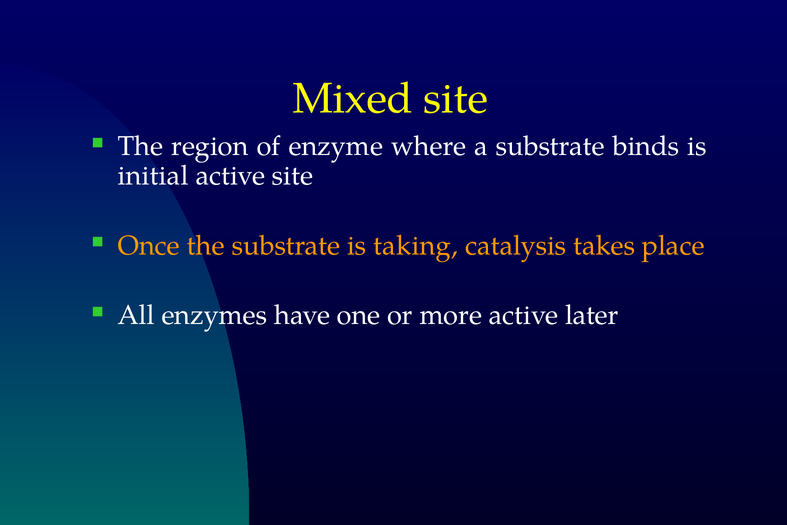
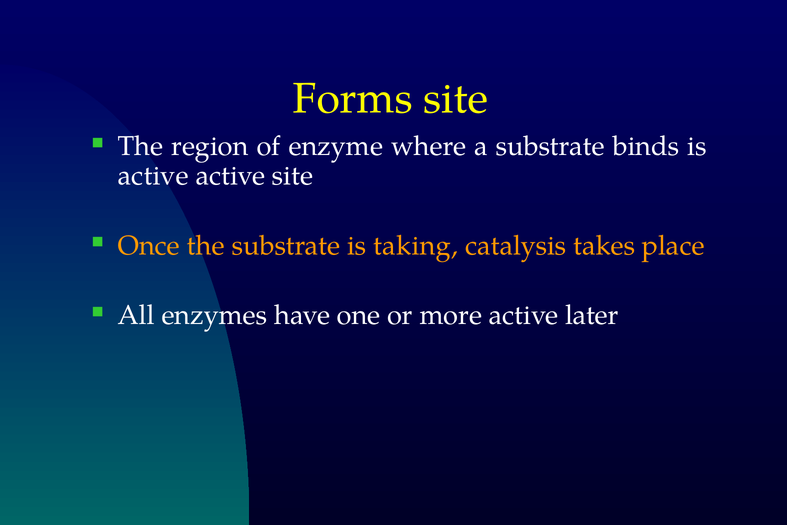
Mixed: Mixed -> Forms
initial at (153, 176): initial -> active
